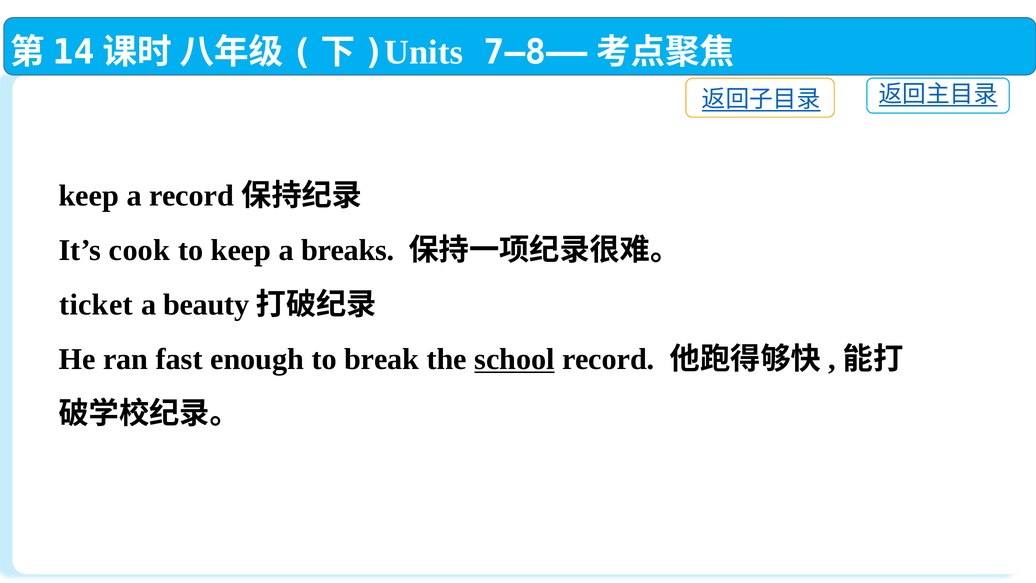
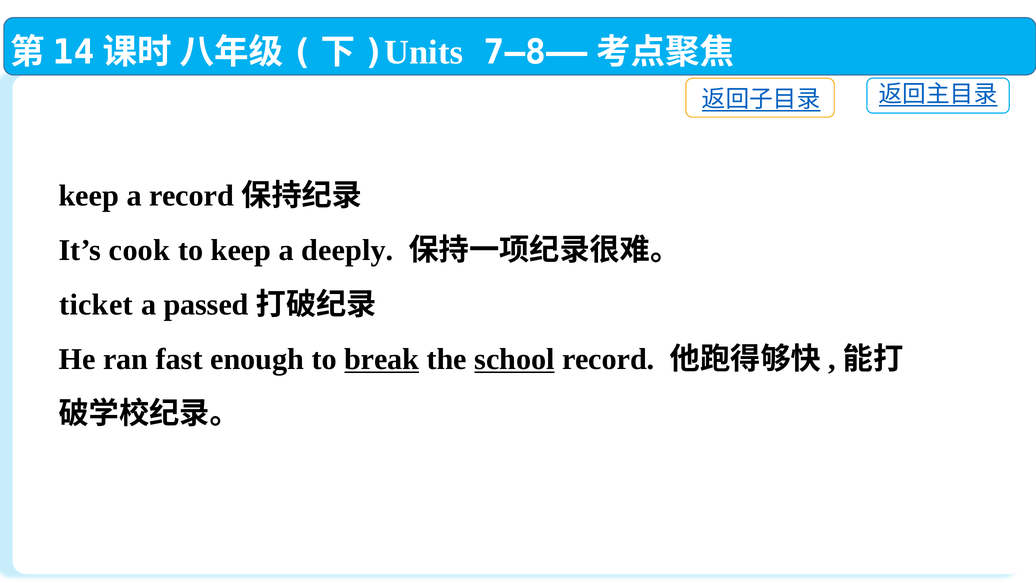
breaks: breaks -> deeply
beauty: beauty -> passed
break underline: none -> present
